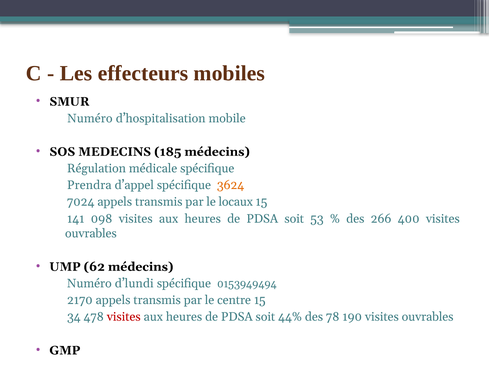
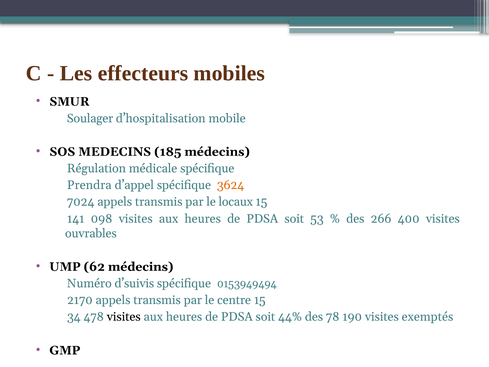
Numéro at (90, 118): Numéro -> Soulager
d’lundi: d’lundi -> d’suivis
visites at (124, 317) colour: red -> black
190 visites ouvrables: ouvrables -> exemptés
